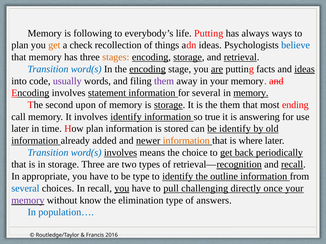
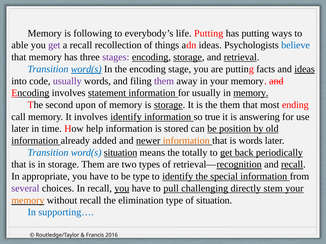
has always: always -> putting
plan at (20, 45): plan -> able
get at (54, 45) colour: orange -> purple
a check: check -> recall
stages colour: orange -> purple
word(s at (86, 69) underline: none -> present
encoding at (148, 69) underline: present -> none
are at (217, 69) underline: present -> none
for several: several -> usually
How plan: plan -> help
be identify: identify -> position
is where: where -> words
word(s involves: involves -> situation
choice: choice -> totally
storage Three: Three -> Them
outline: outline -> special
several at (25, 189) colour: blue -> purple
once: once -> stem
memory at (28, 201) colour: purple -> orange
without know: know -> recall
of answers: answers -> situation
population…: population… -> supporting…
